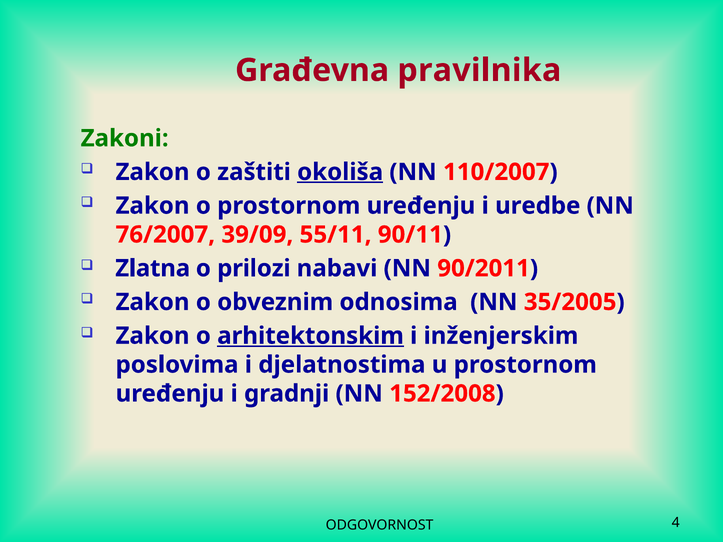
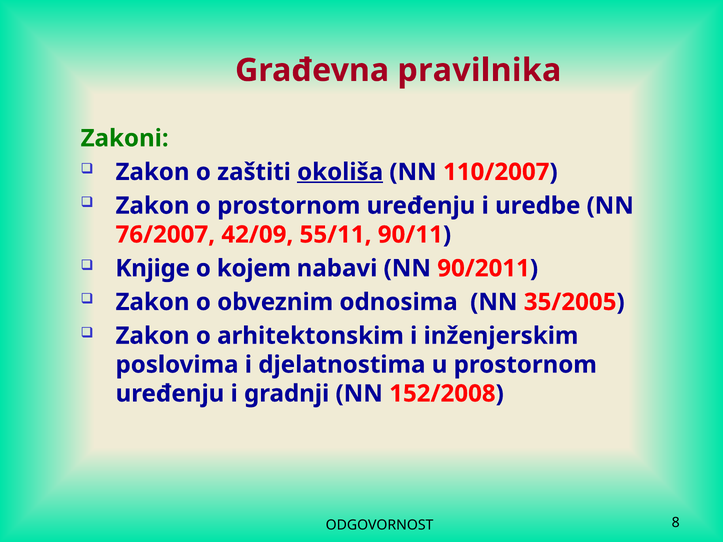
39/09: 39/09 -> 42/09
Zlatna: Zlatna -> Knjige
prilozi: prilozi -> kojem
arhitektonskim underline: present -> none
4: 4 -> 8
